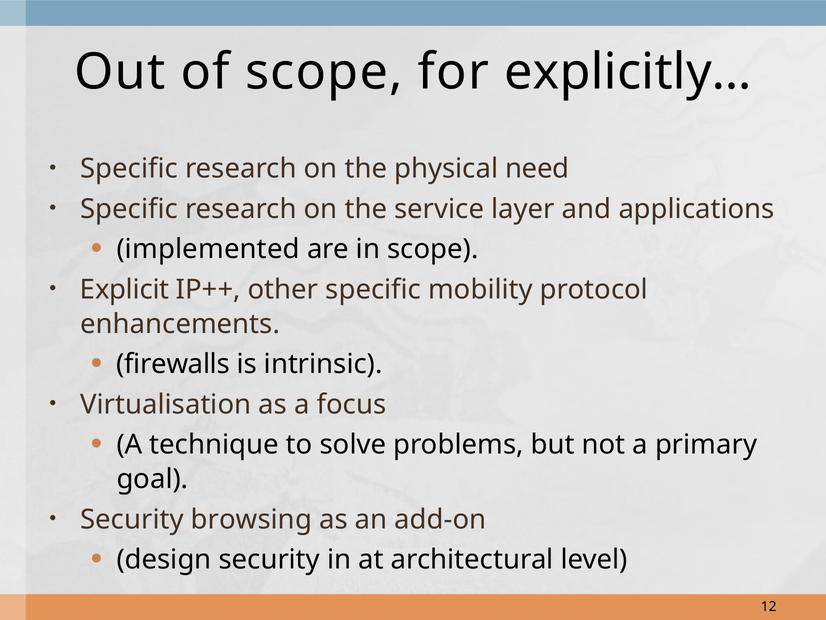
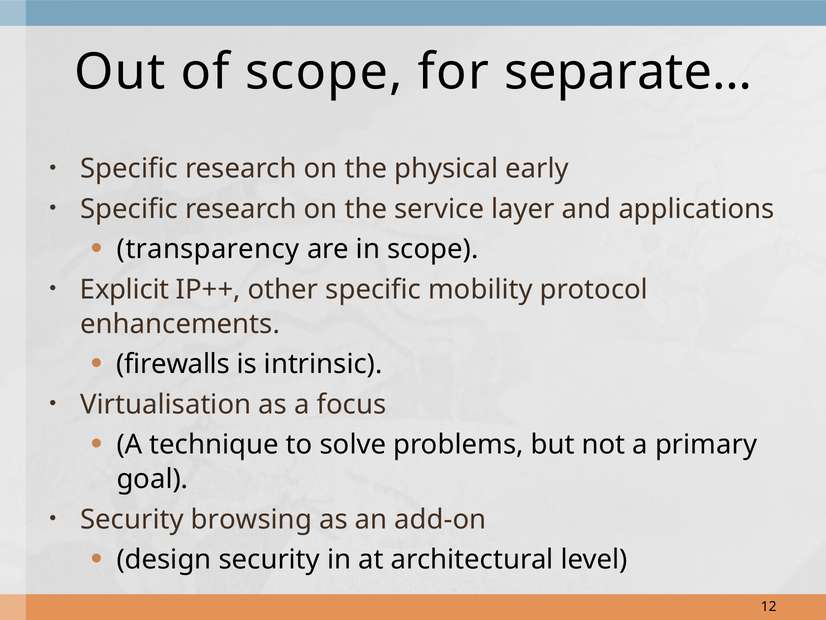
explicitly…: explicitly… -> separate…
need: need -> early
implemented: implemented -> transparency
